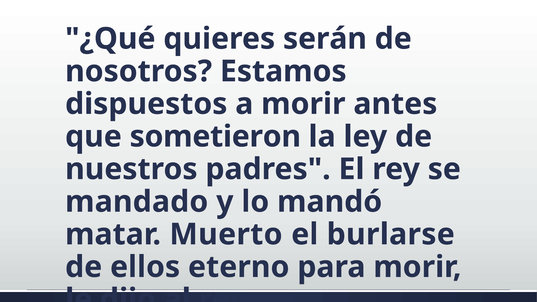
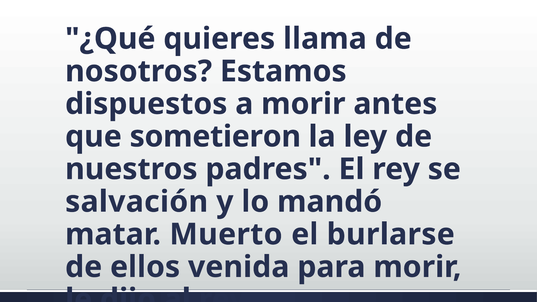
serán: serán -> llama
mandado: mandado -> salvación
eterno: eterno -> venida
